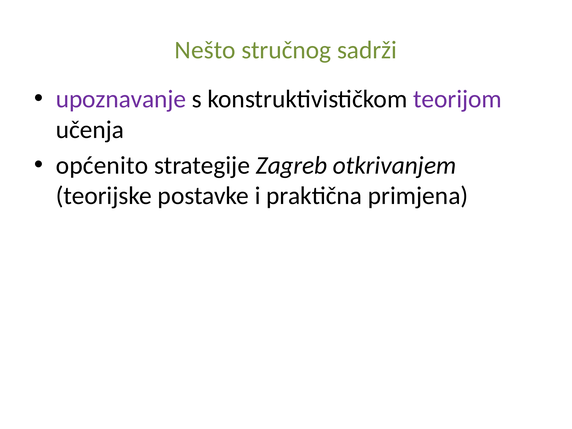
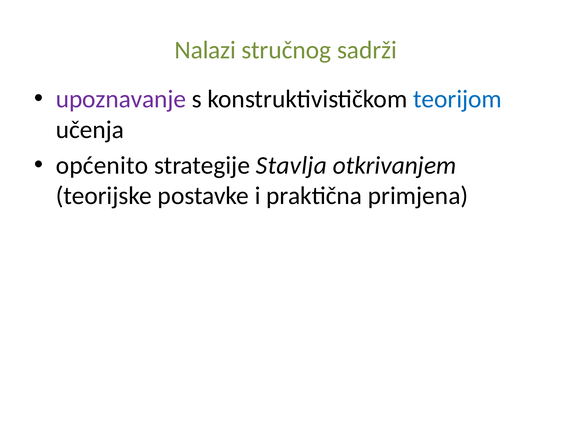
Nešto: Nešto -> Nalazi
teorijom colour: purple -> blue
Zagreb: Zagreb -> Stavlja
